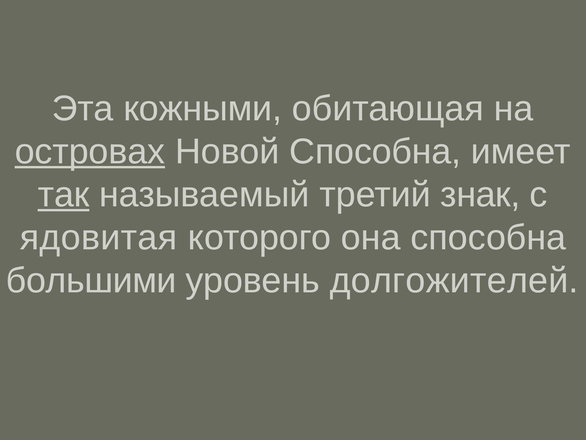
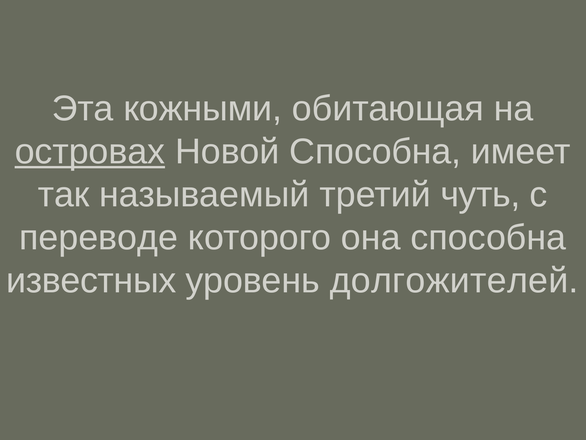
так underline: present -> none
знак: знак -> чуть
ядовитая: ядовитая -> переводе
большими: большими -> известных
